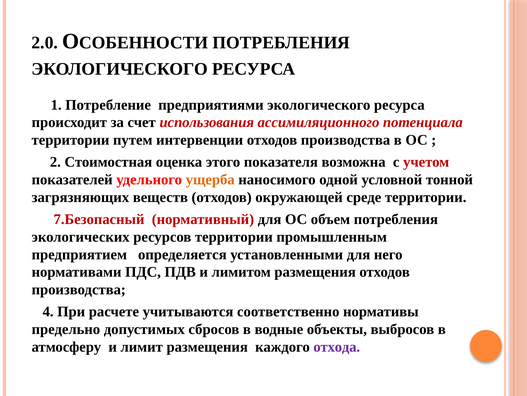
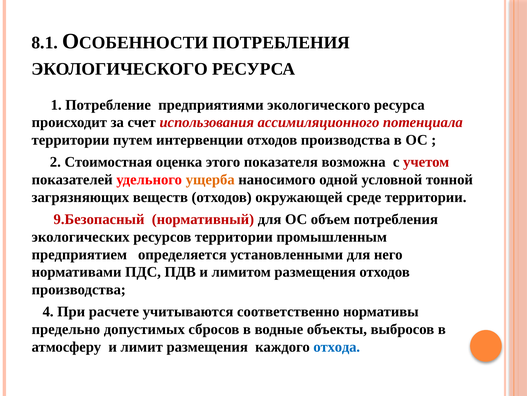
2.0: 2.0 -> 8.1
7.Безопасный: 7.Безопасный -> 9.Безопасный
отхода colour: purple -> blue
